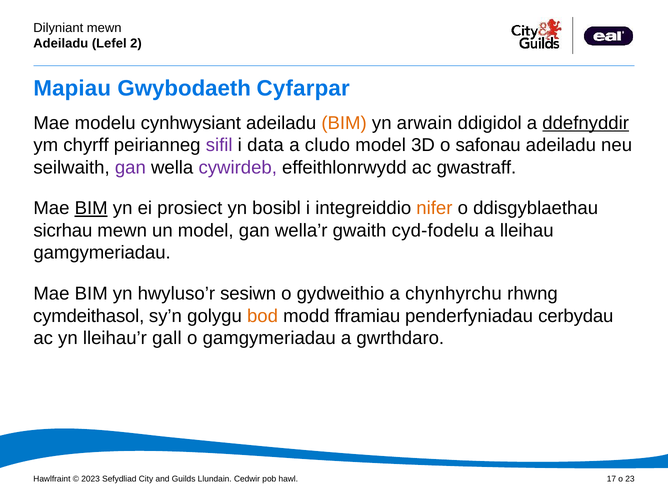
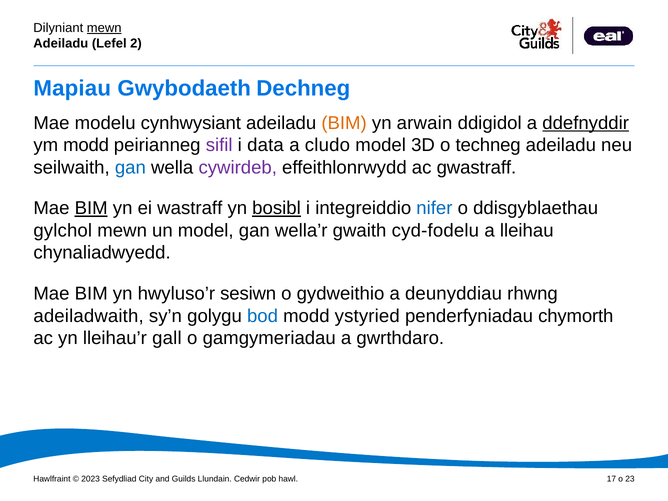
mewn at (104, 28) underline: none -> present
Cyfarpar: Cyfarpar -> Dechneg
ym chyrff: chyrff -> modd
safonau: safonau -> techneg
gan at (130, 167) colour: purple -> blue
prosiect: prosiect -> wastraff
bosibl underline: none -> present
nifer colour: orange -> blue
sicrhau: sicrhau -> gylchol
gamgymeriadau at (102, 253): gamgymeriadau -> chynaliadwyedd
chynhyrchu: chynhyrchu -> deunyddiau
cymdeithasol: cymdeithasol -> adeiladwaith
bod colour: orange -> blue
fframiau: fframiau -> ystyried
cerbydau: cerbydau -> chymorth
